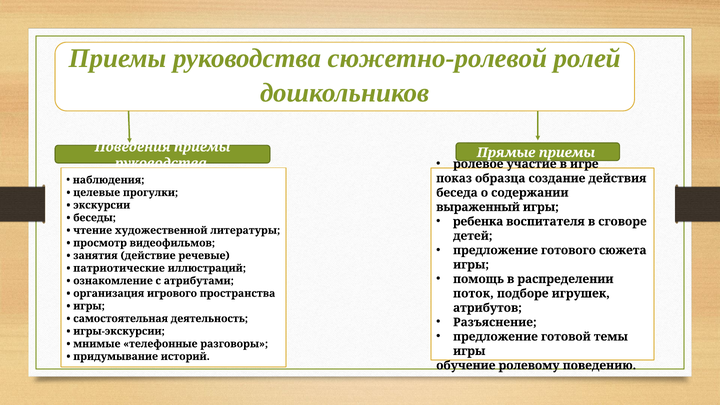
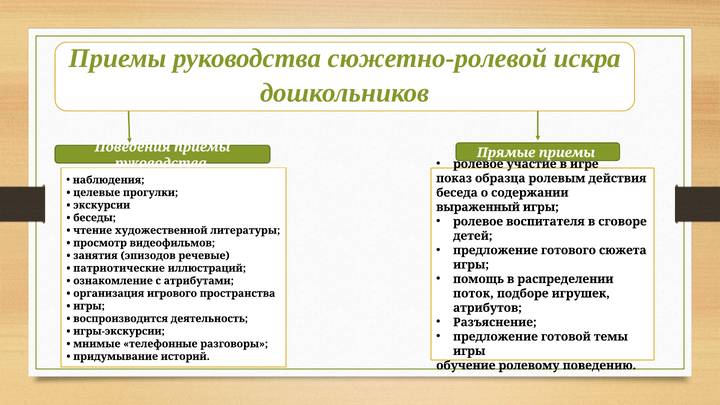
ролей: ролей -> искра
создание: создание -> ролевым
ребенка at (478, 221): ребенка -> ролевое
действие: действие -> эпизодов
самостоятельная: самостоятельная -> воспроизводится
